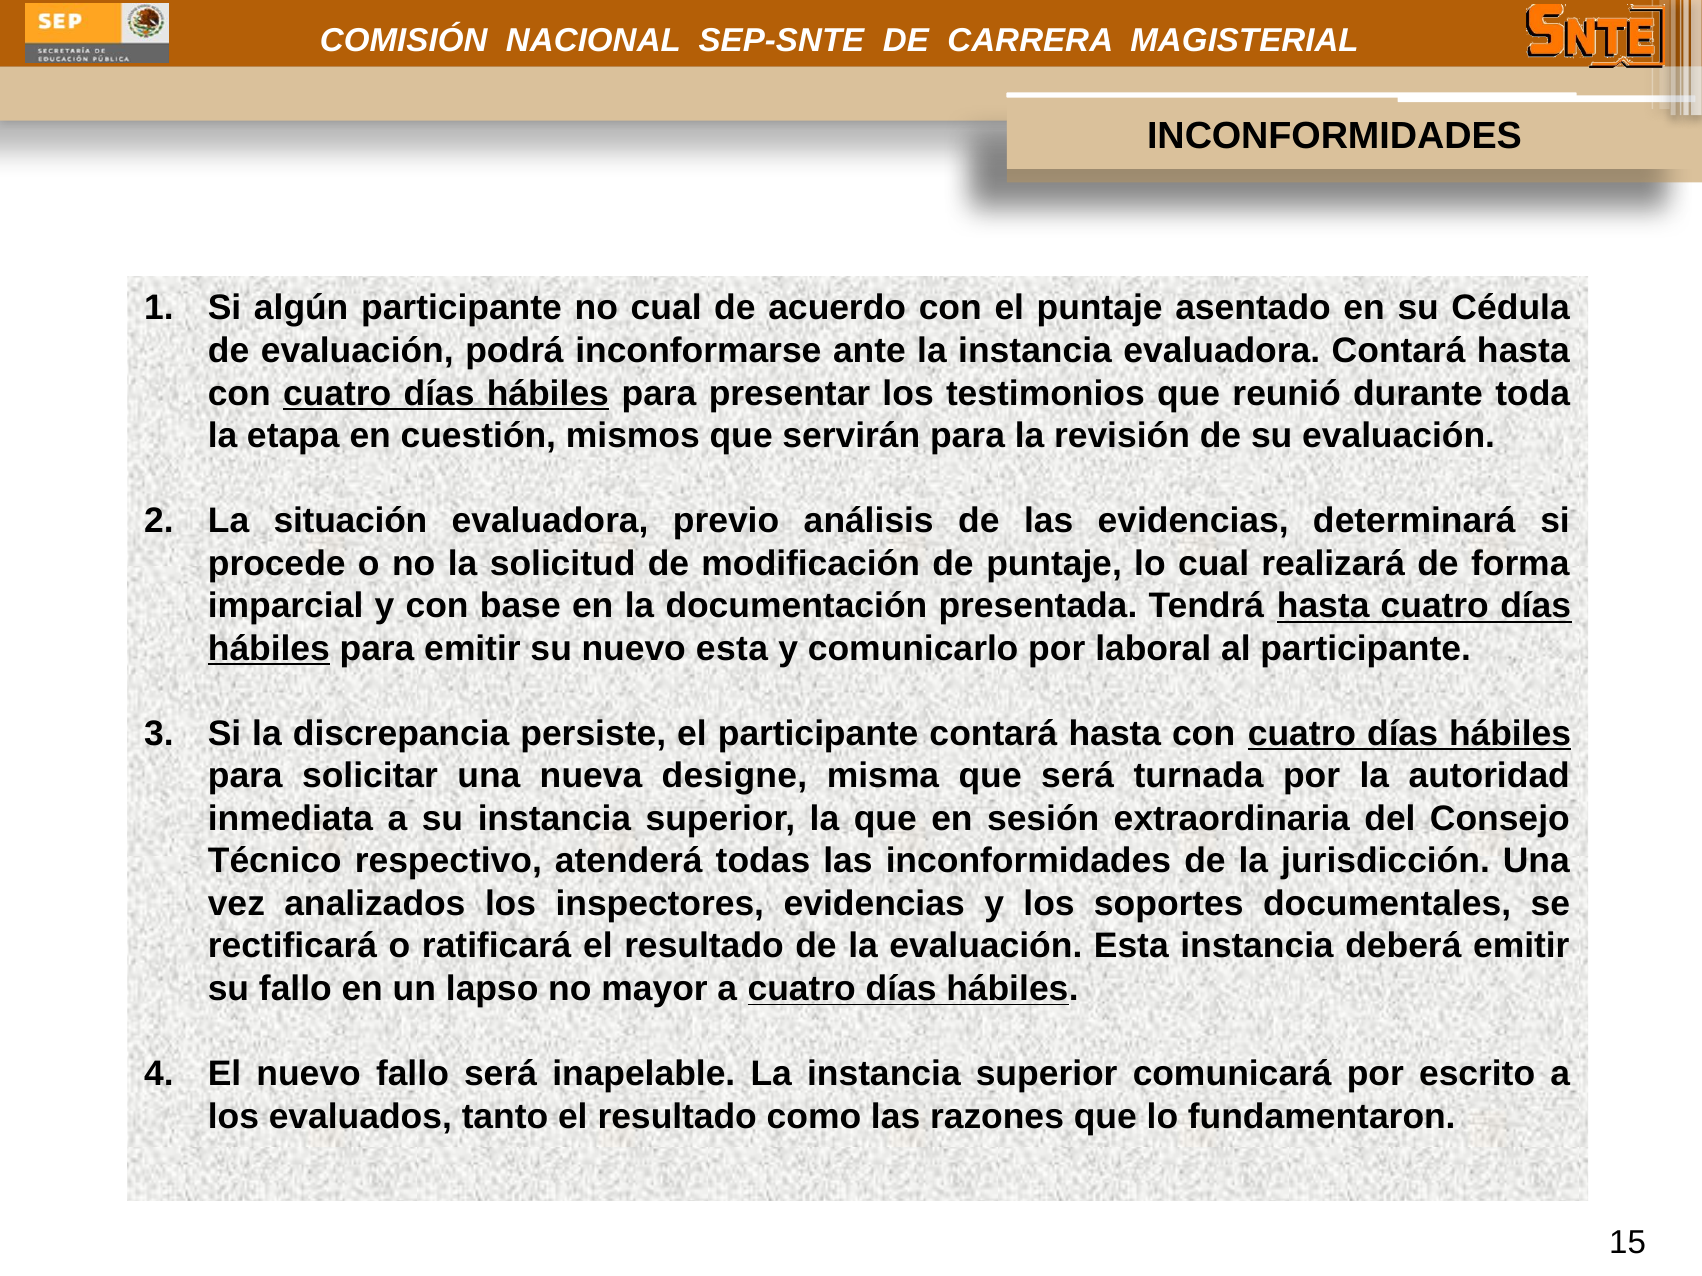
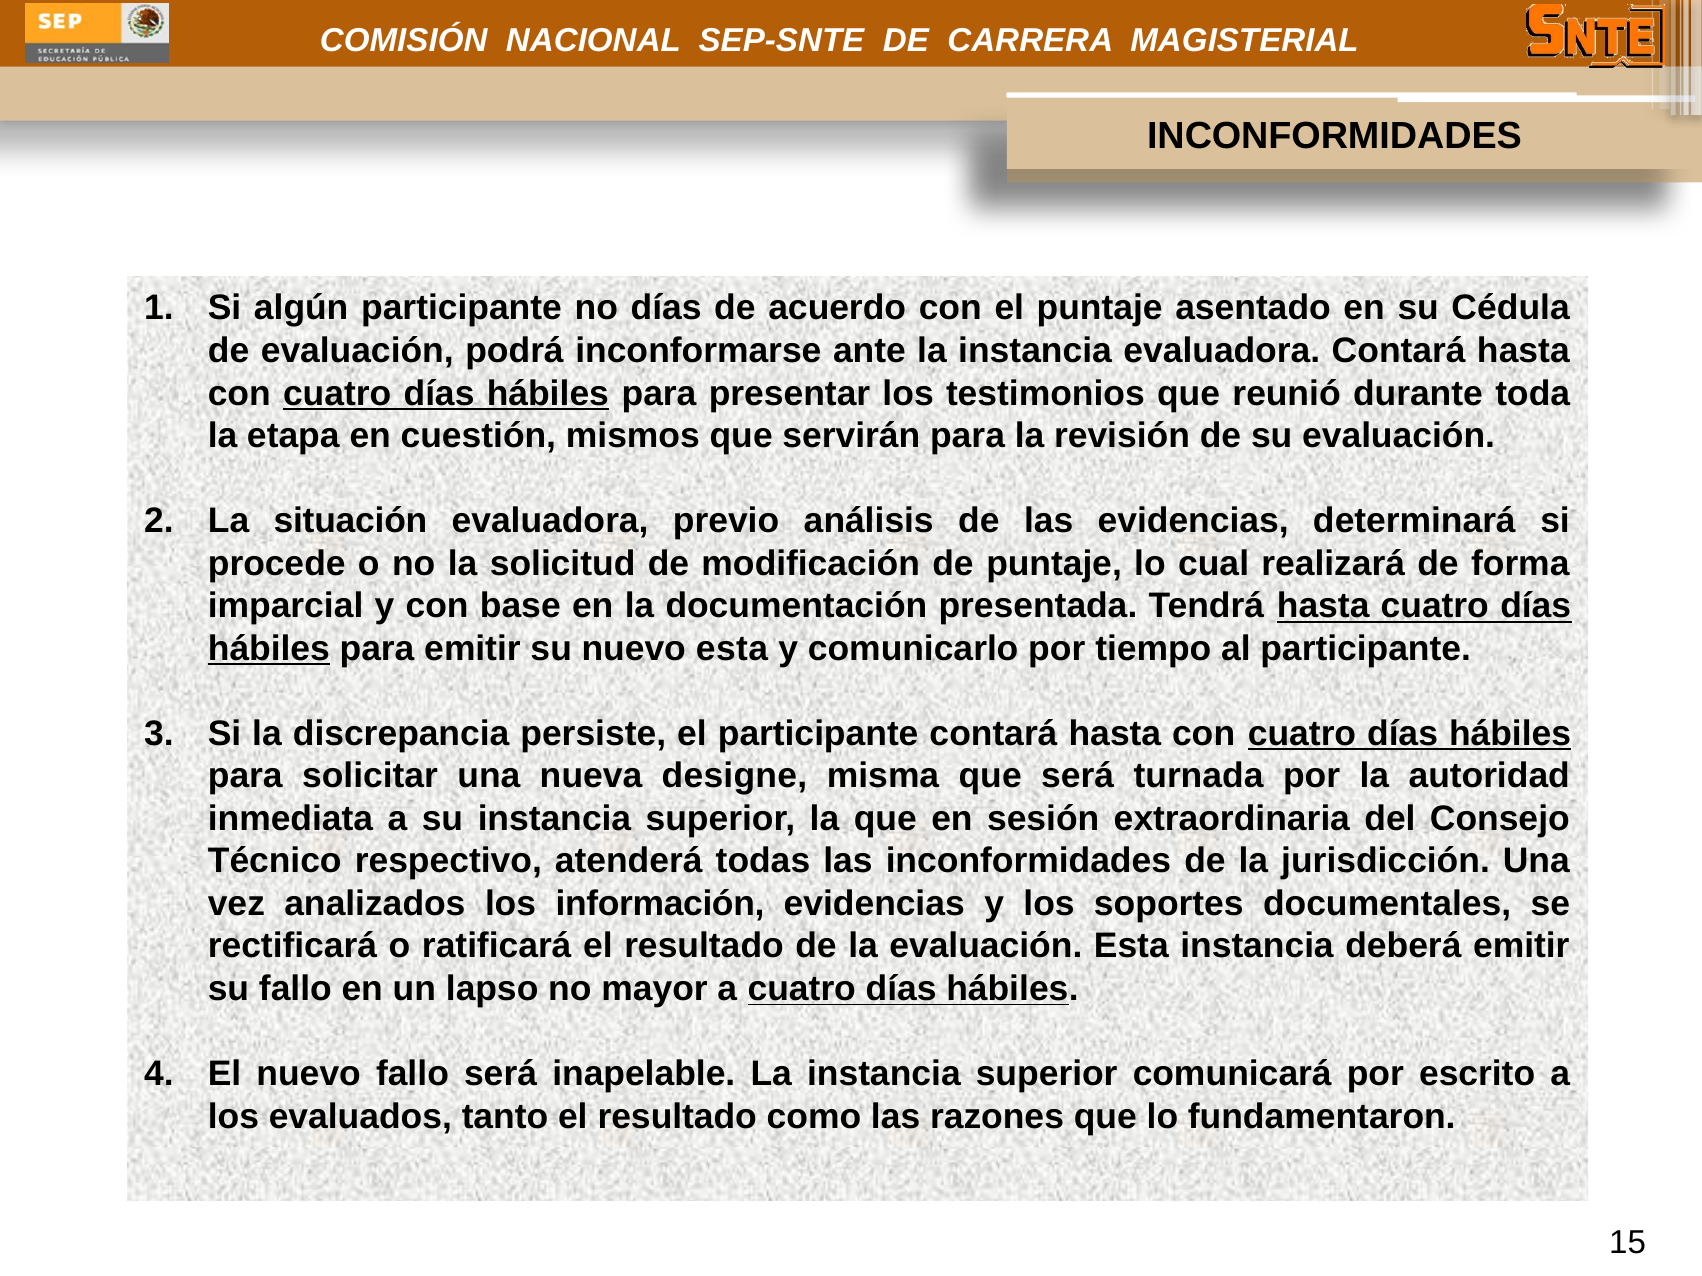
no cual: cual -> días
laboral: laboral -> tiempo
inspectores: inspectores -> información
